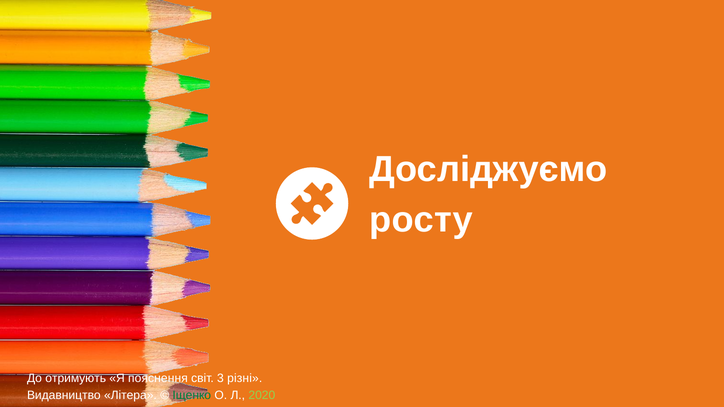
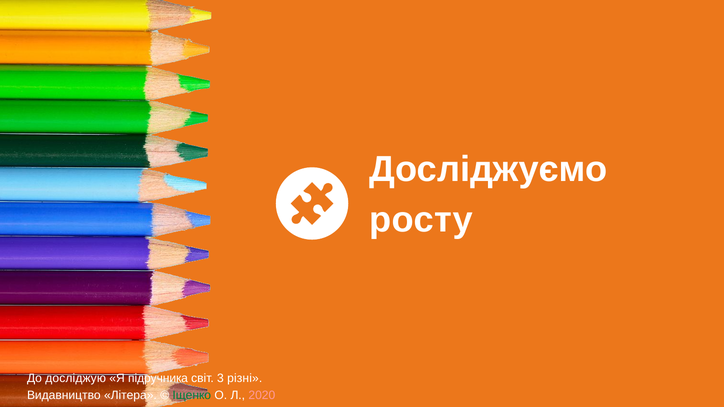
отримують: отримують -> досліджую
пояснення: пояснення -> підручника
2020 colour: light green -> pink
